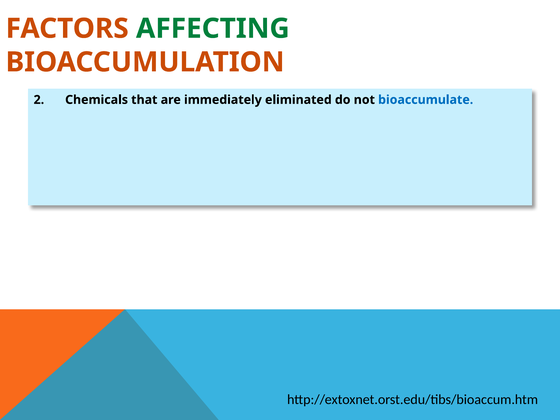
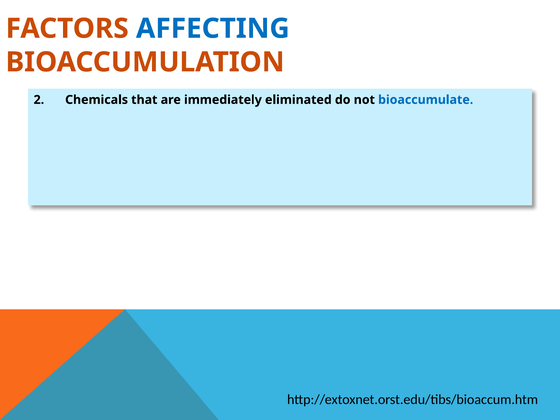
AFFECTING colour: green -> blue
